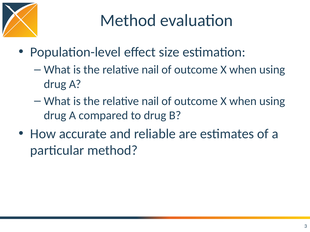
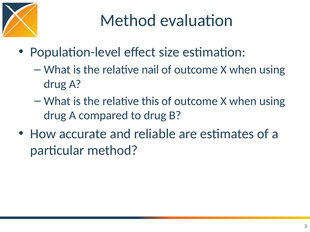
nail at (150, 101): nail -> this
